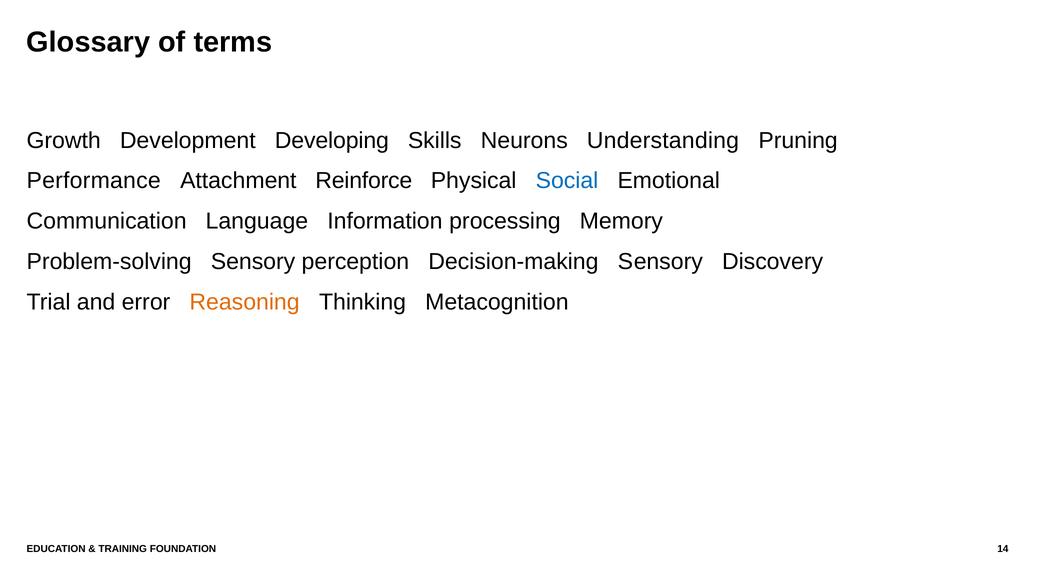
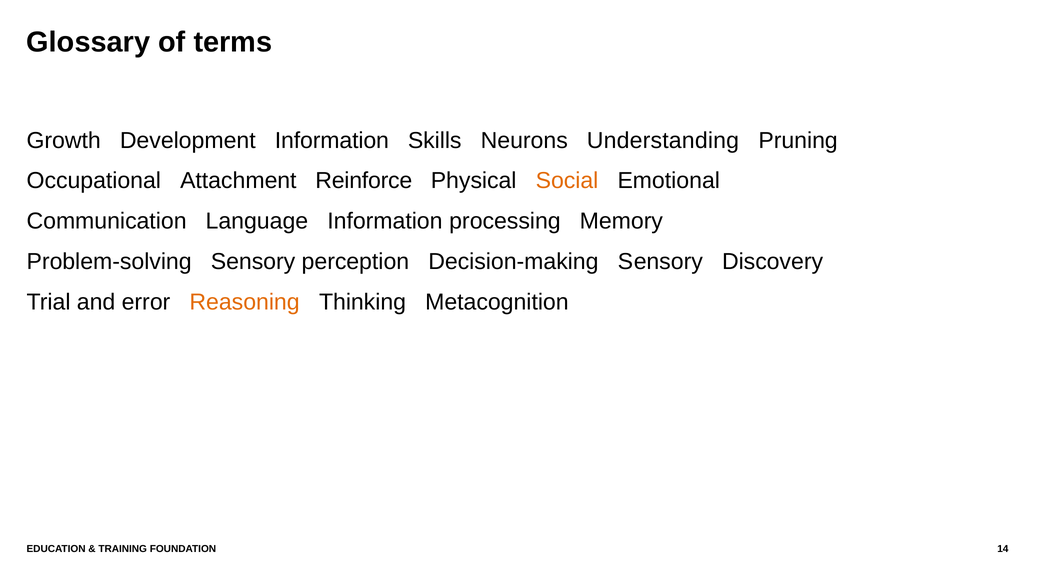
Development Developing: Developing -> Information
Performance: Performance -> Occupational
Social colour: blue -> orange
